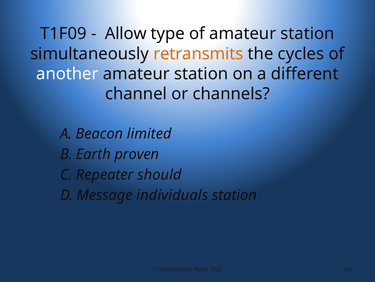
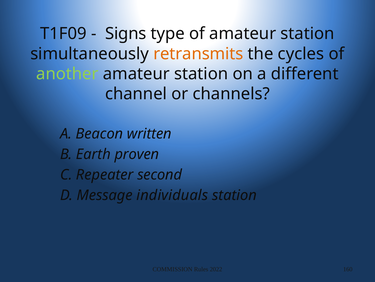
Allow: Allow -> Signs
another colour: white -> light green
limited: limited -> written
should: should -> second
